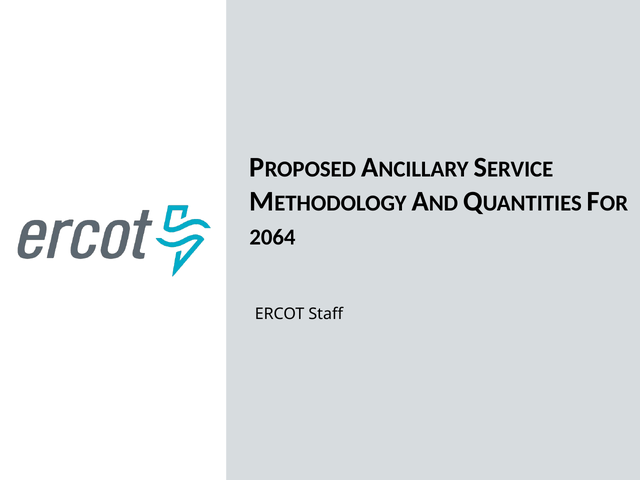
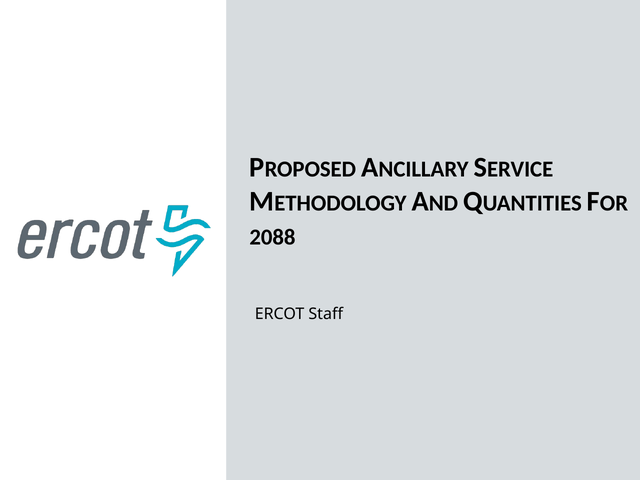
2064: 2064 -> 2088
